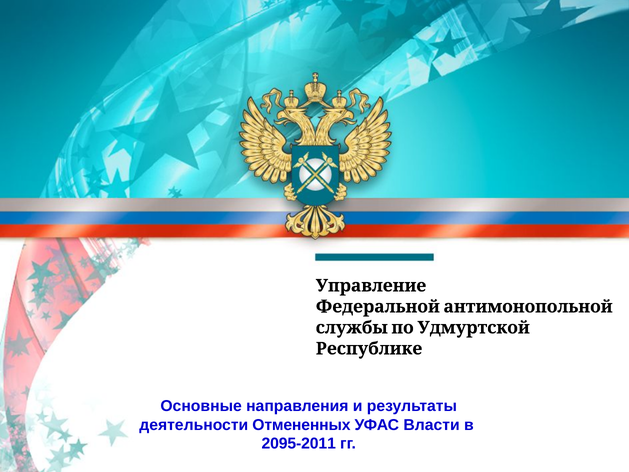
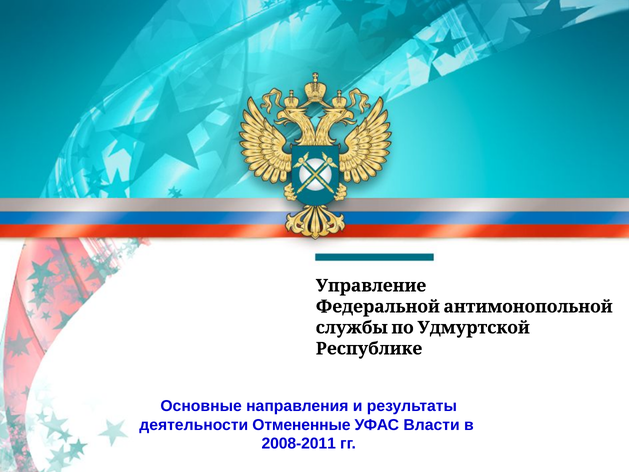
Отмененных: Отмененных -> Отмененные
2095-2011: 2095-2011 -> 2008-2011
